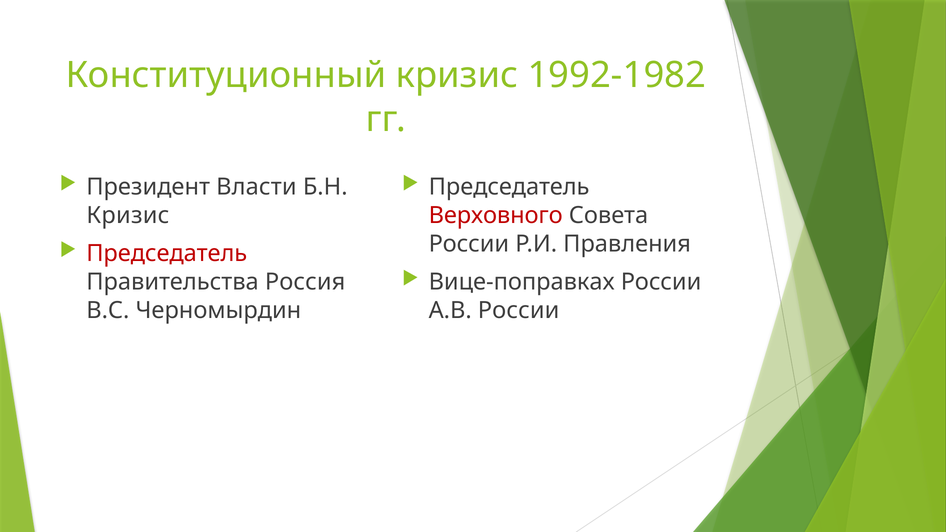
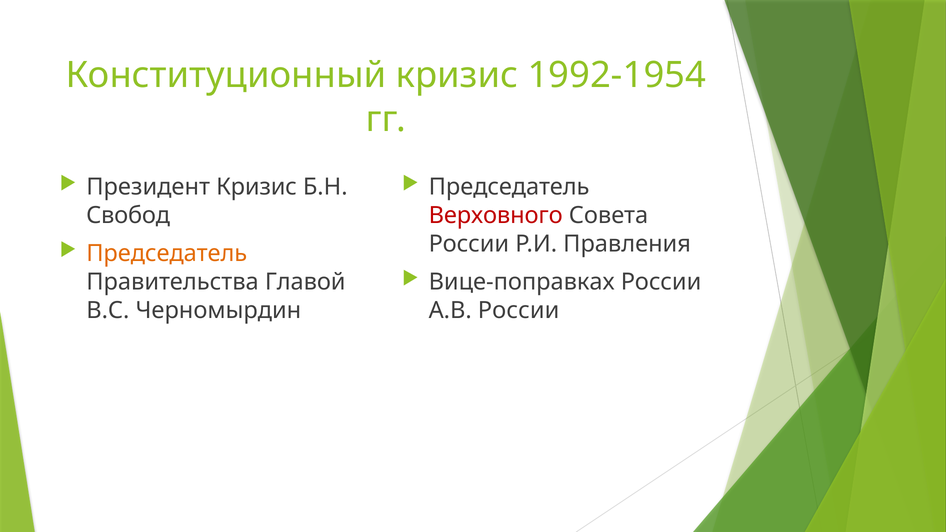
1992-1982: 1992-1982 -> 1992-1954
Президент Власти: Власти -> Кризис
Кризис at (128, 215): Кризис -> Свобод
Председатель at (167, 254) colour: red -> orange
Россия: Россия -> Главой
